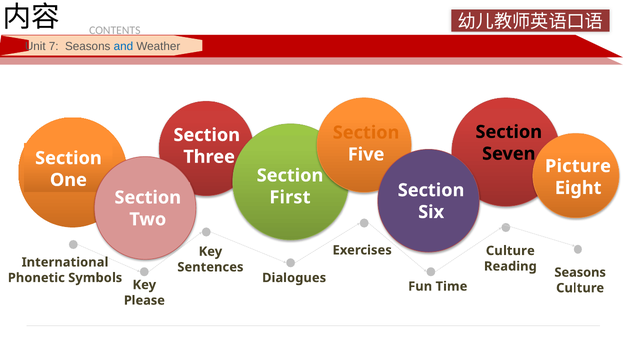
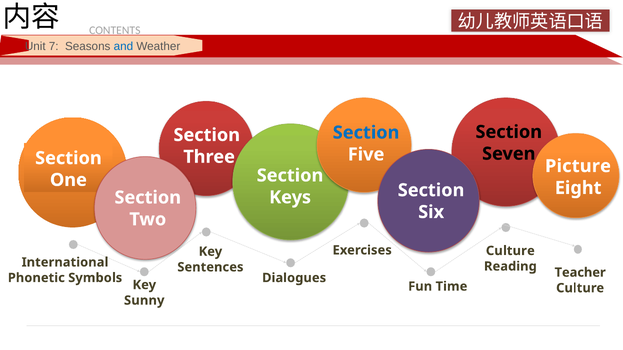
Section at (366, 133) colour: orange -> blue
First: First -> Keys
Seasons at (580, 273): Seasons -> Teacher
Please: Please -> Sunny
